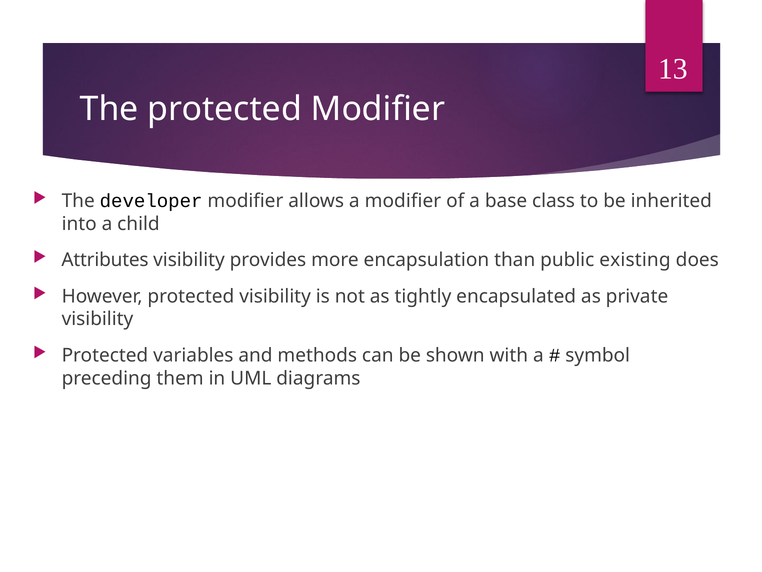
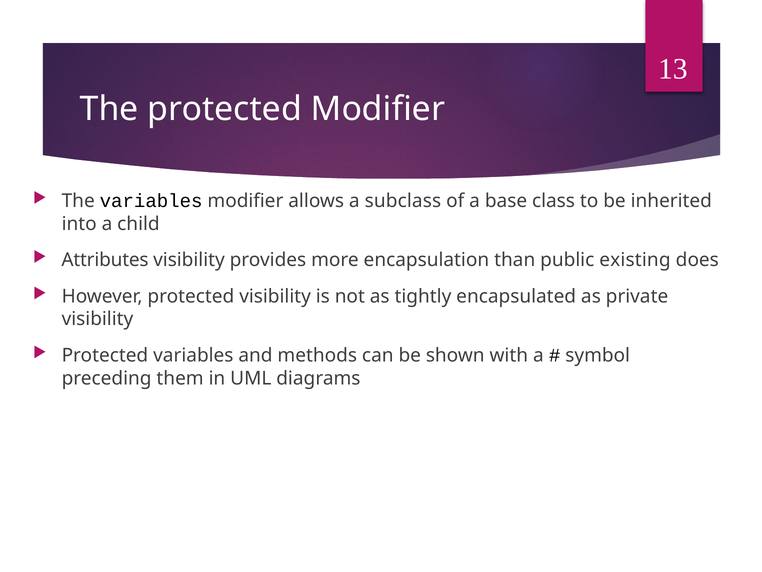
The developer: developer -> variables
a modifier: modifier -> subclass
